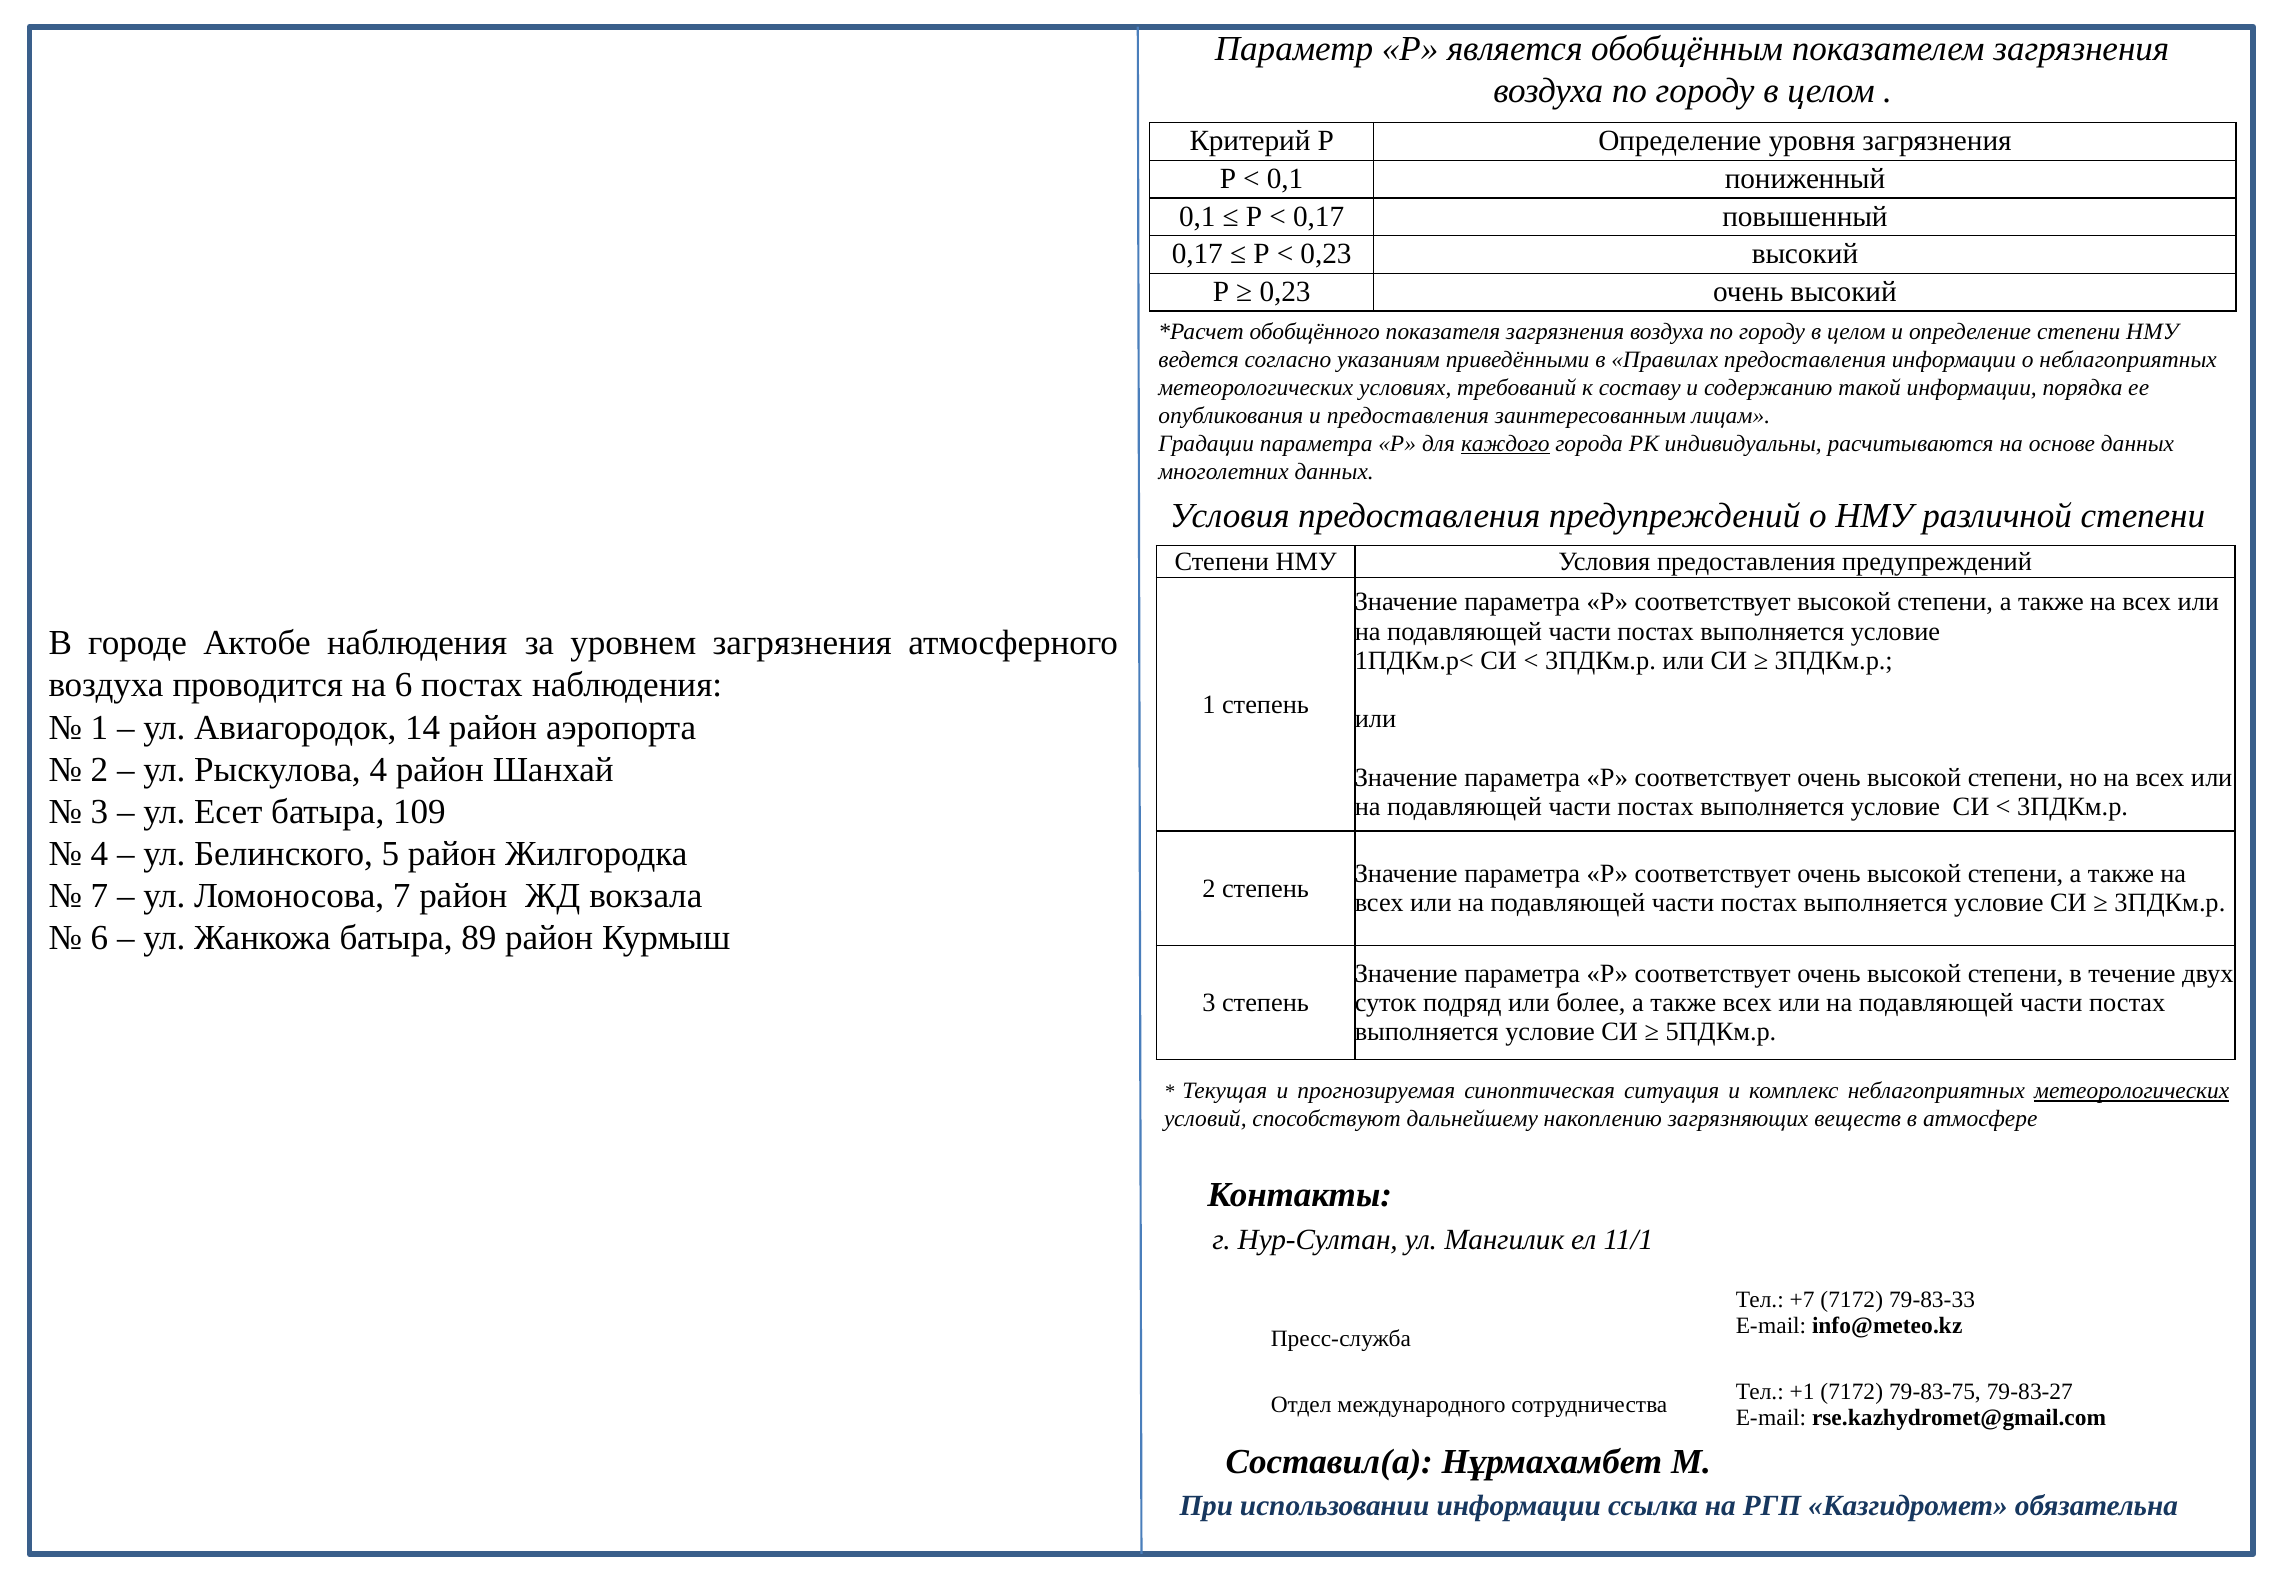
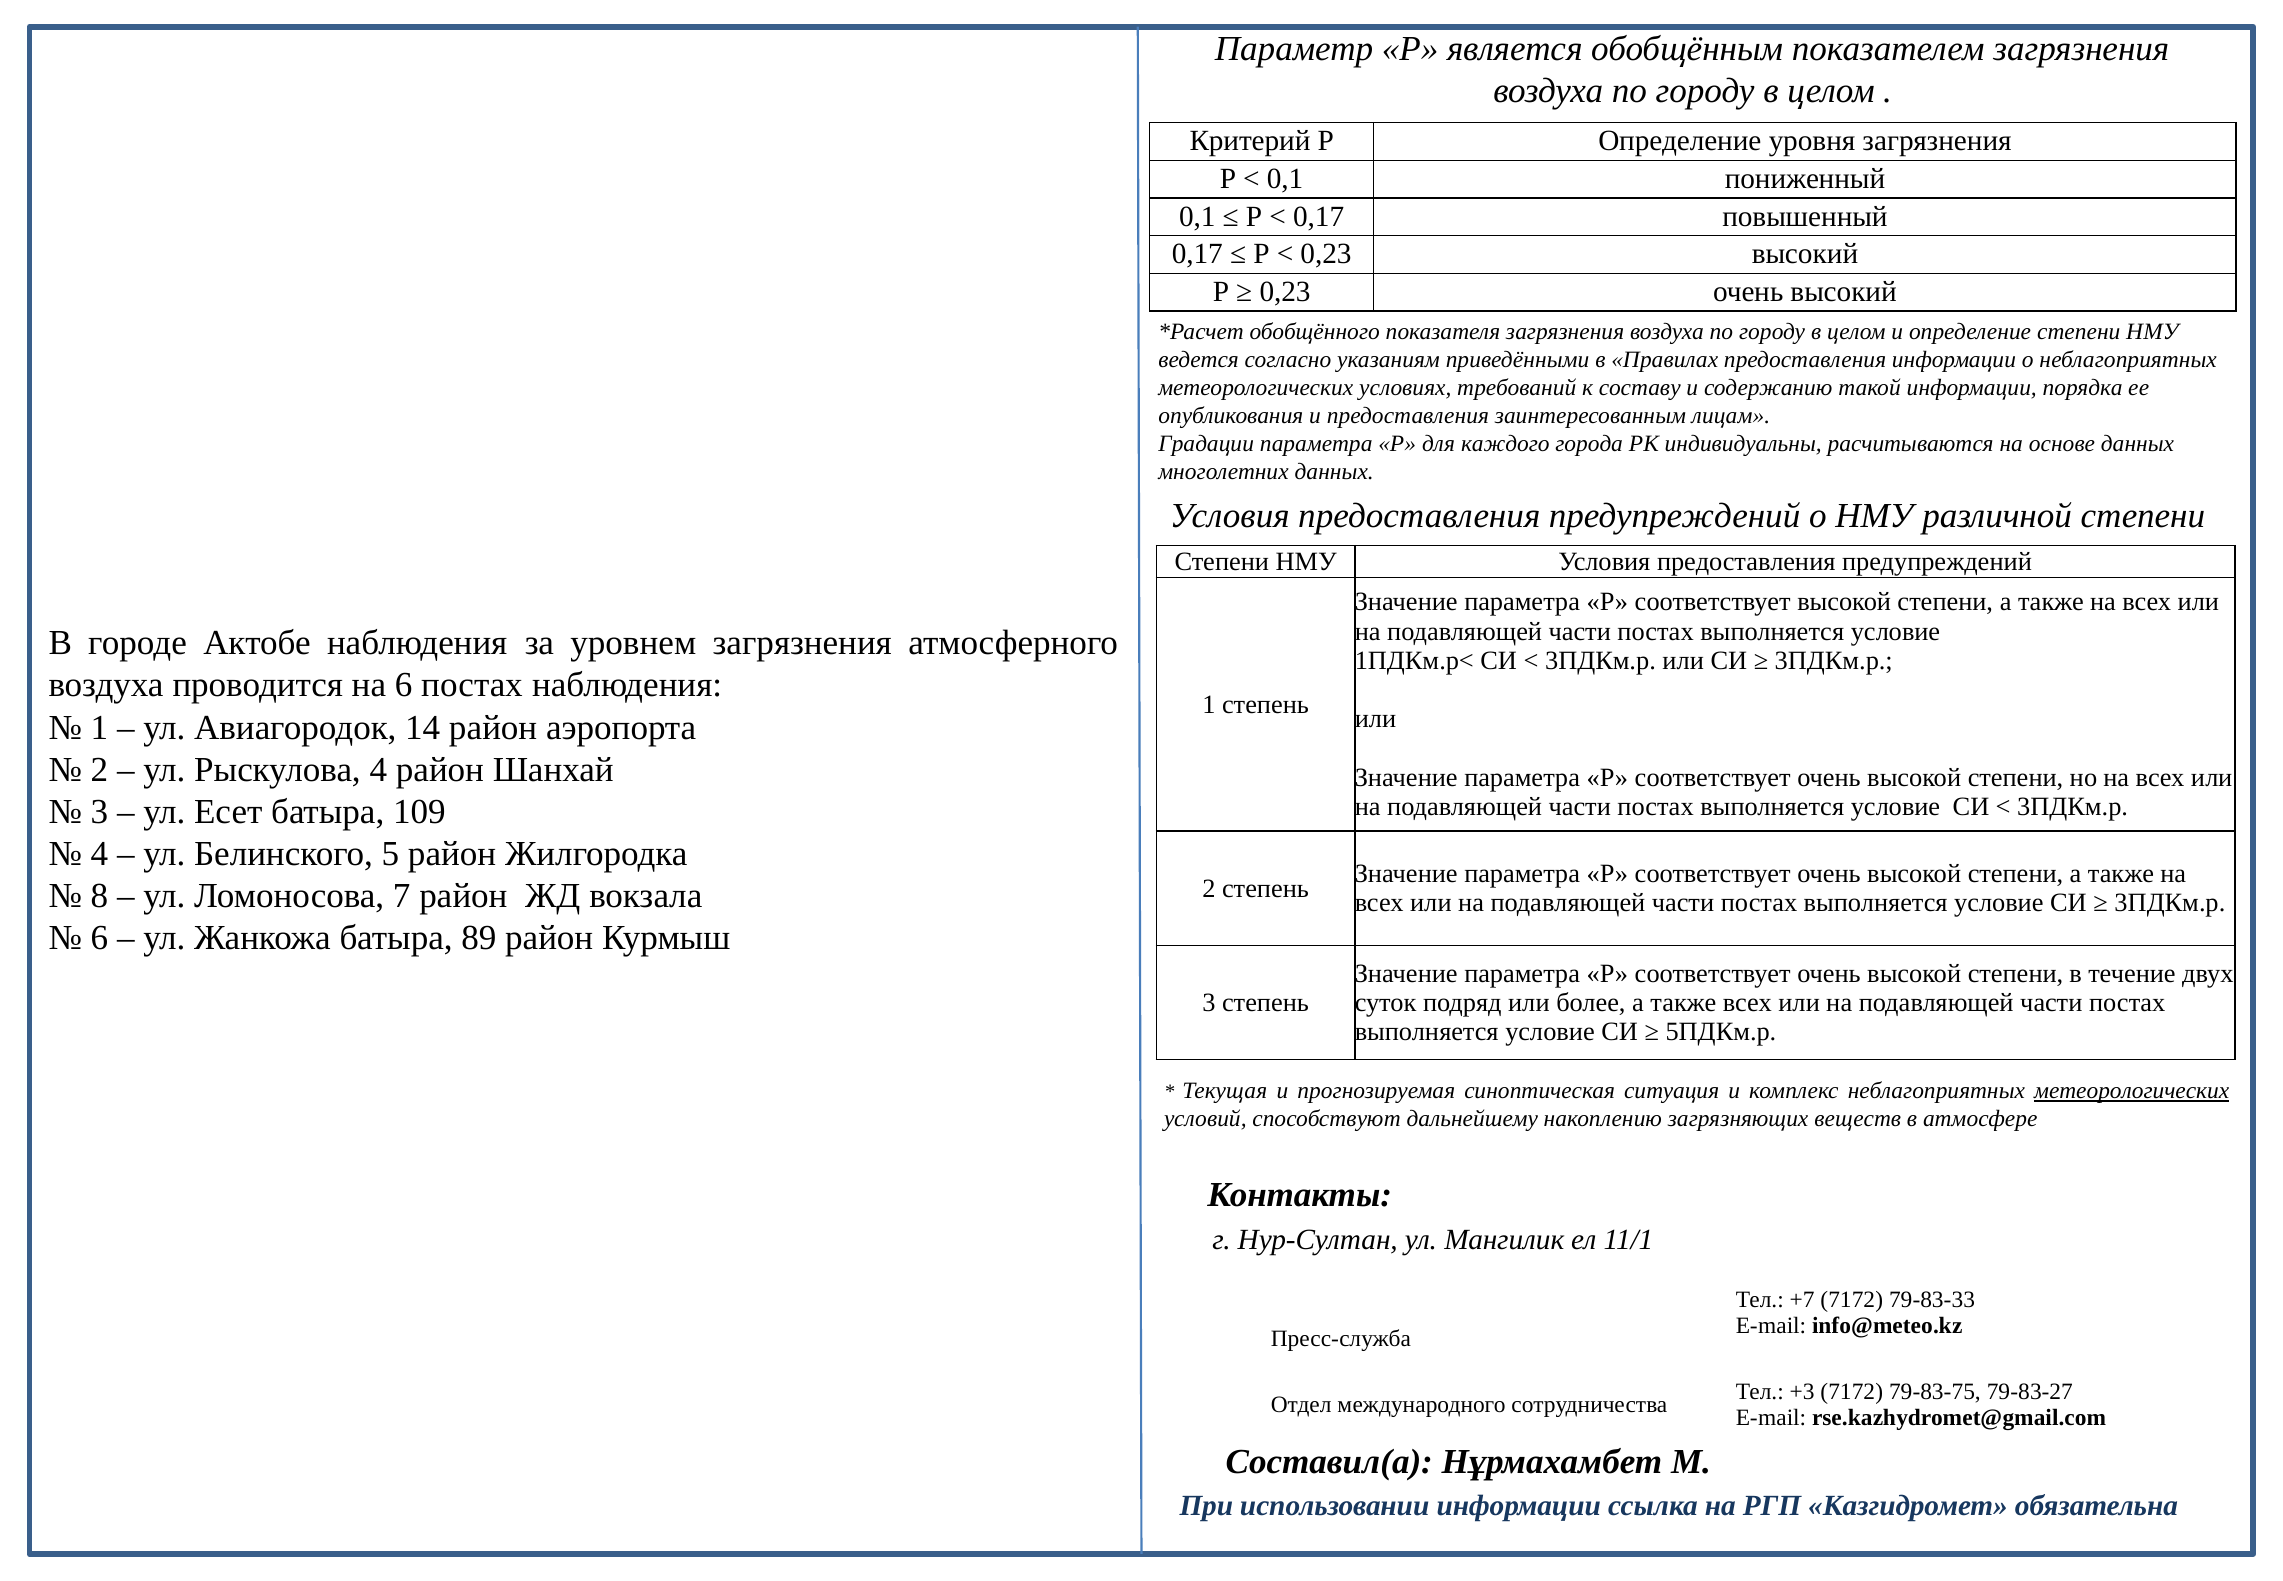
каждого underline: present -> none
7 at (99, 896): 7 -> 8
+1: +1 -> +3
